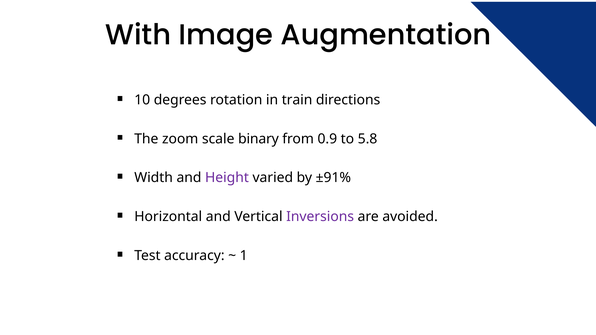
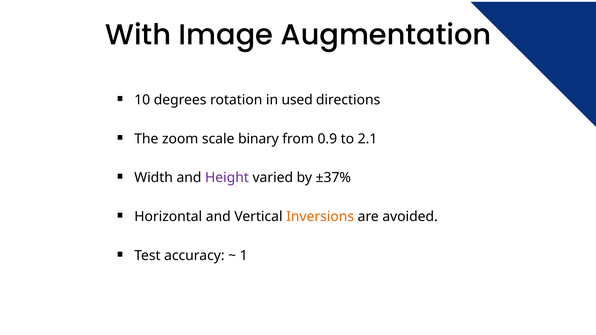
train: train -> used
5.8: 5.8 -> 2.1
±91%: ±91% -> ±37%
Inversions colour: purple -> orange
